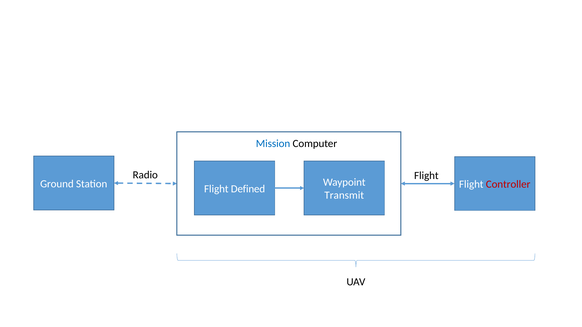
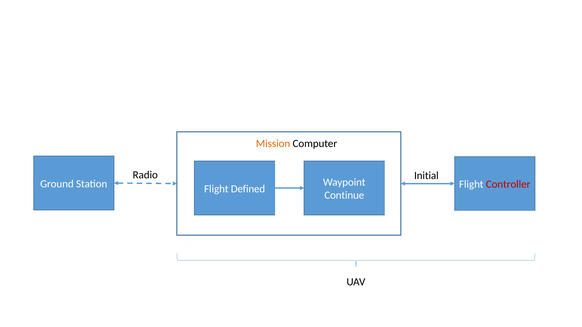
Mission colour: blue -> orange
Radio Flight: Flight -> Initial
Transmit: Transmit -> Continue
